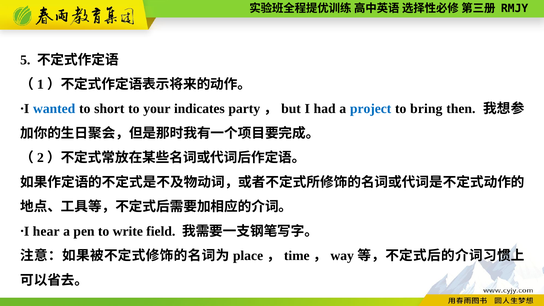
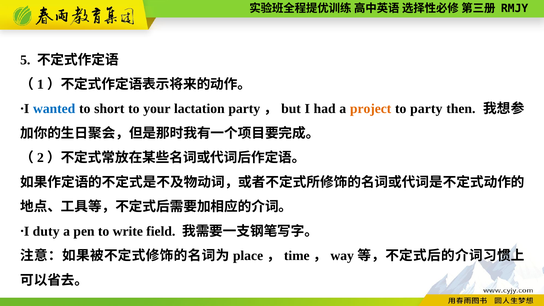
indicates: indicates -> lactation
project colour: blue -> orange
to bring: bring -> party
hear: hear -> duty
